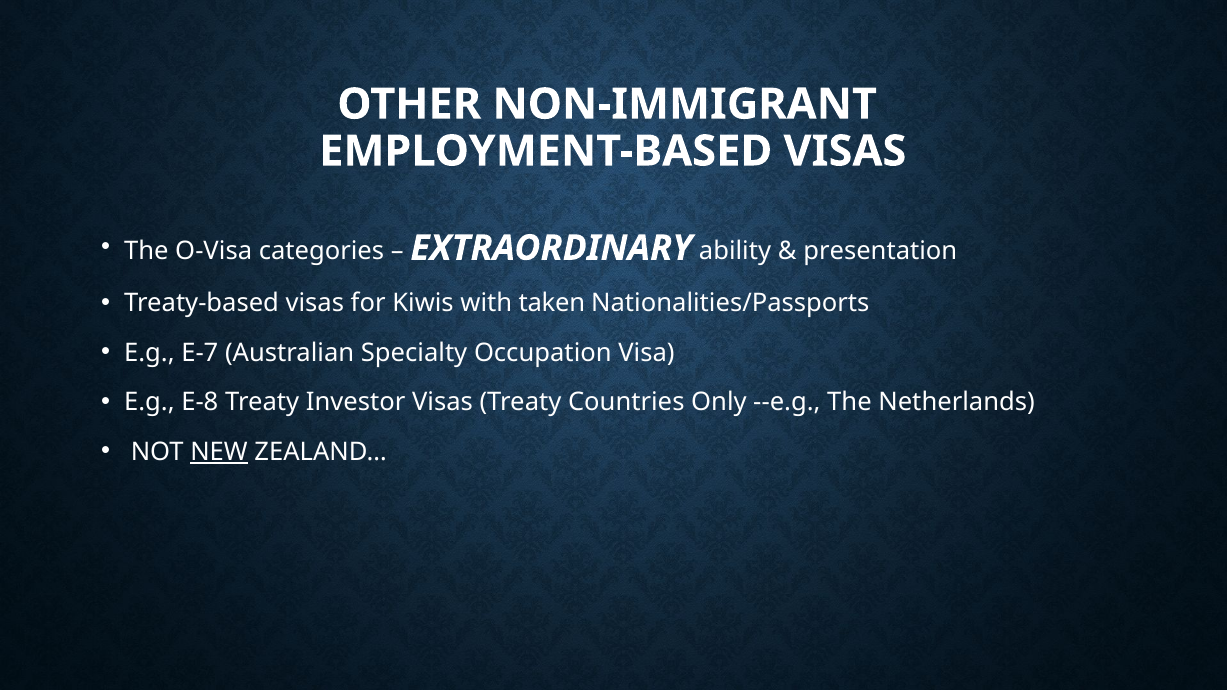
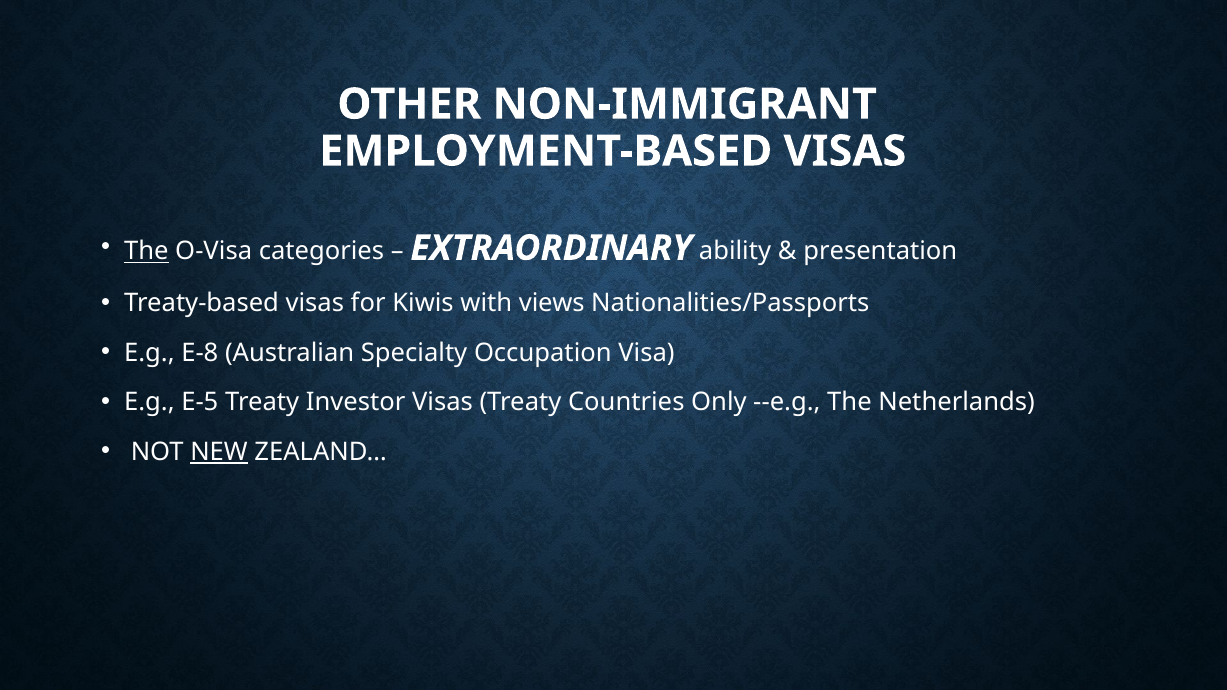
The at (146, 251) underline: none -> present
taken: taken -> views
E-7: E-7 -> E-8
E-8: E-8 -> E-5
